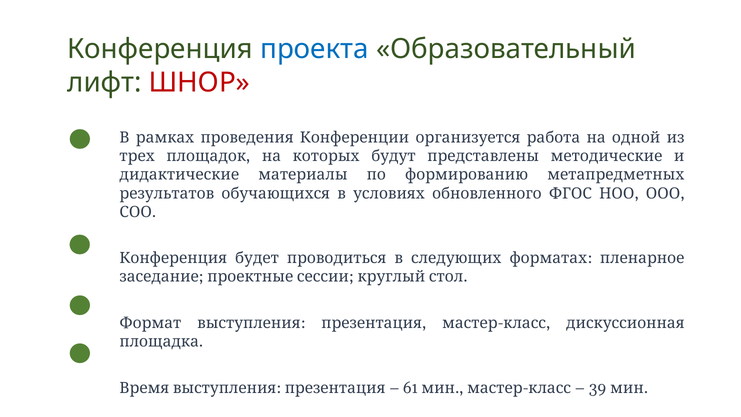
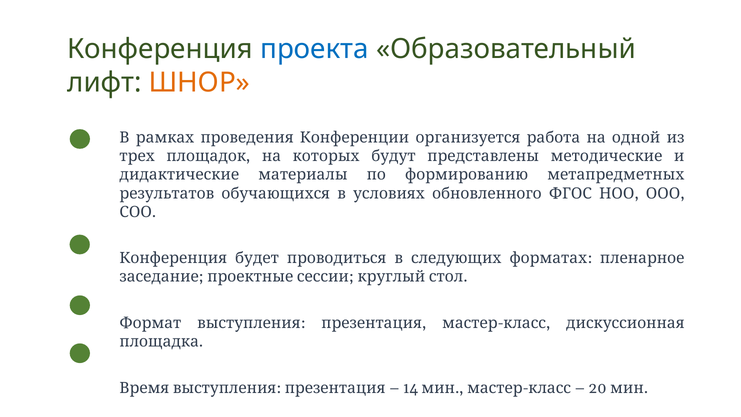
ШНОР colour: red -> orange
61: 61 -> 14
39: 39 -> 20
